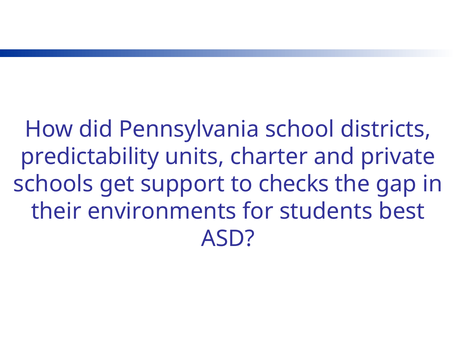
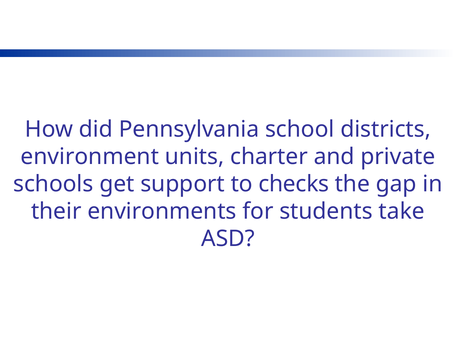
predictability: predictability -> environment
best: best -> take
